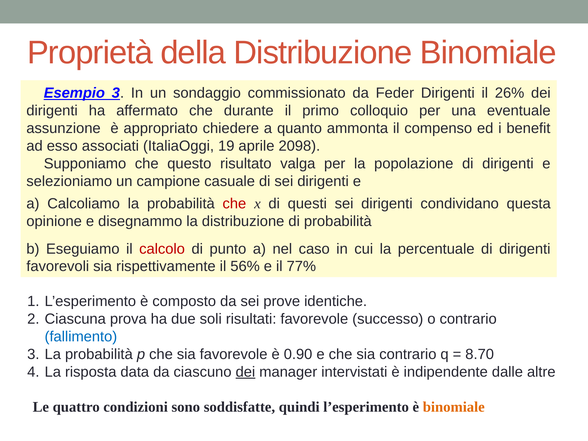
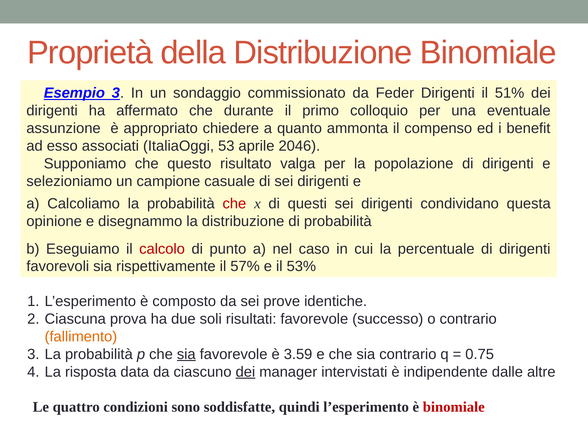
26%: 26% -> 51%
19: 19 -> 53
2098: 2098 -> 2046
56%: 56% -> 57%
77%: 77% -> 53%
fallimento colour: blue -> orange
sia at (186, 354) underline: none -> present
0.90: 0.90 -> 3.59
8.70: 8.70 -> 0.75
binomiale at (454, 407) colour: orange -> red
